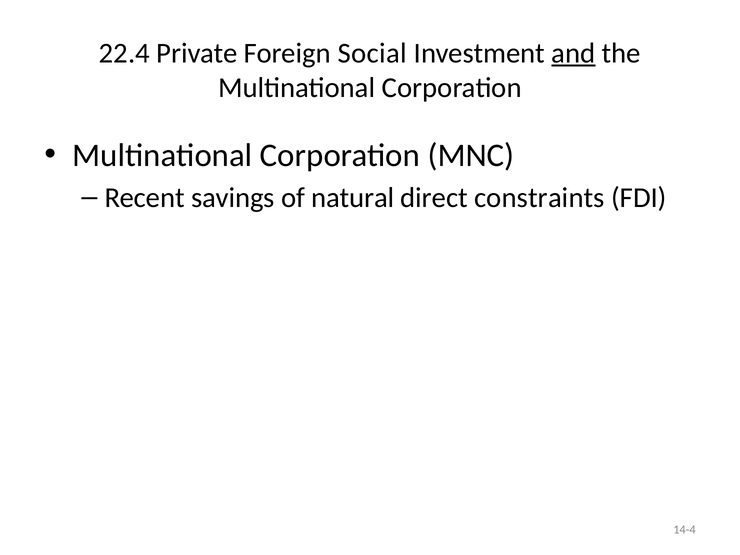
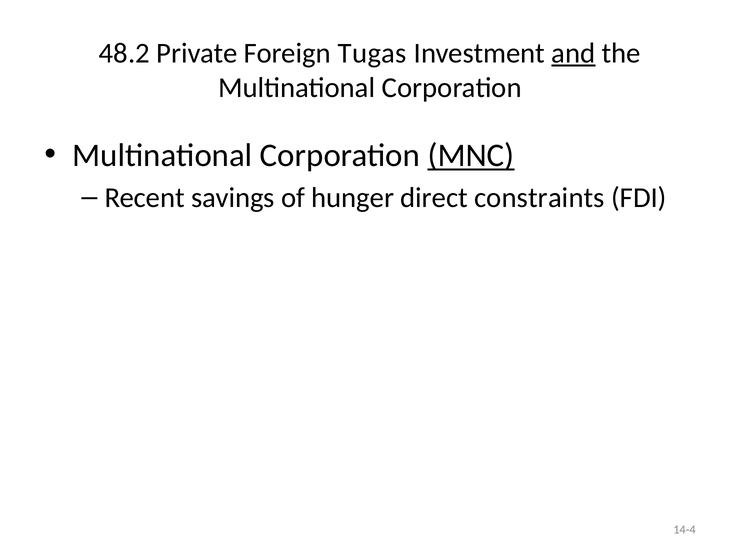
22.4: 22.4 -> 48.2
Social: Social -> Tugas
MNC underline: none -> present
natural: natural -> hunger
